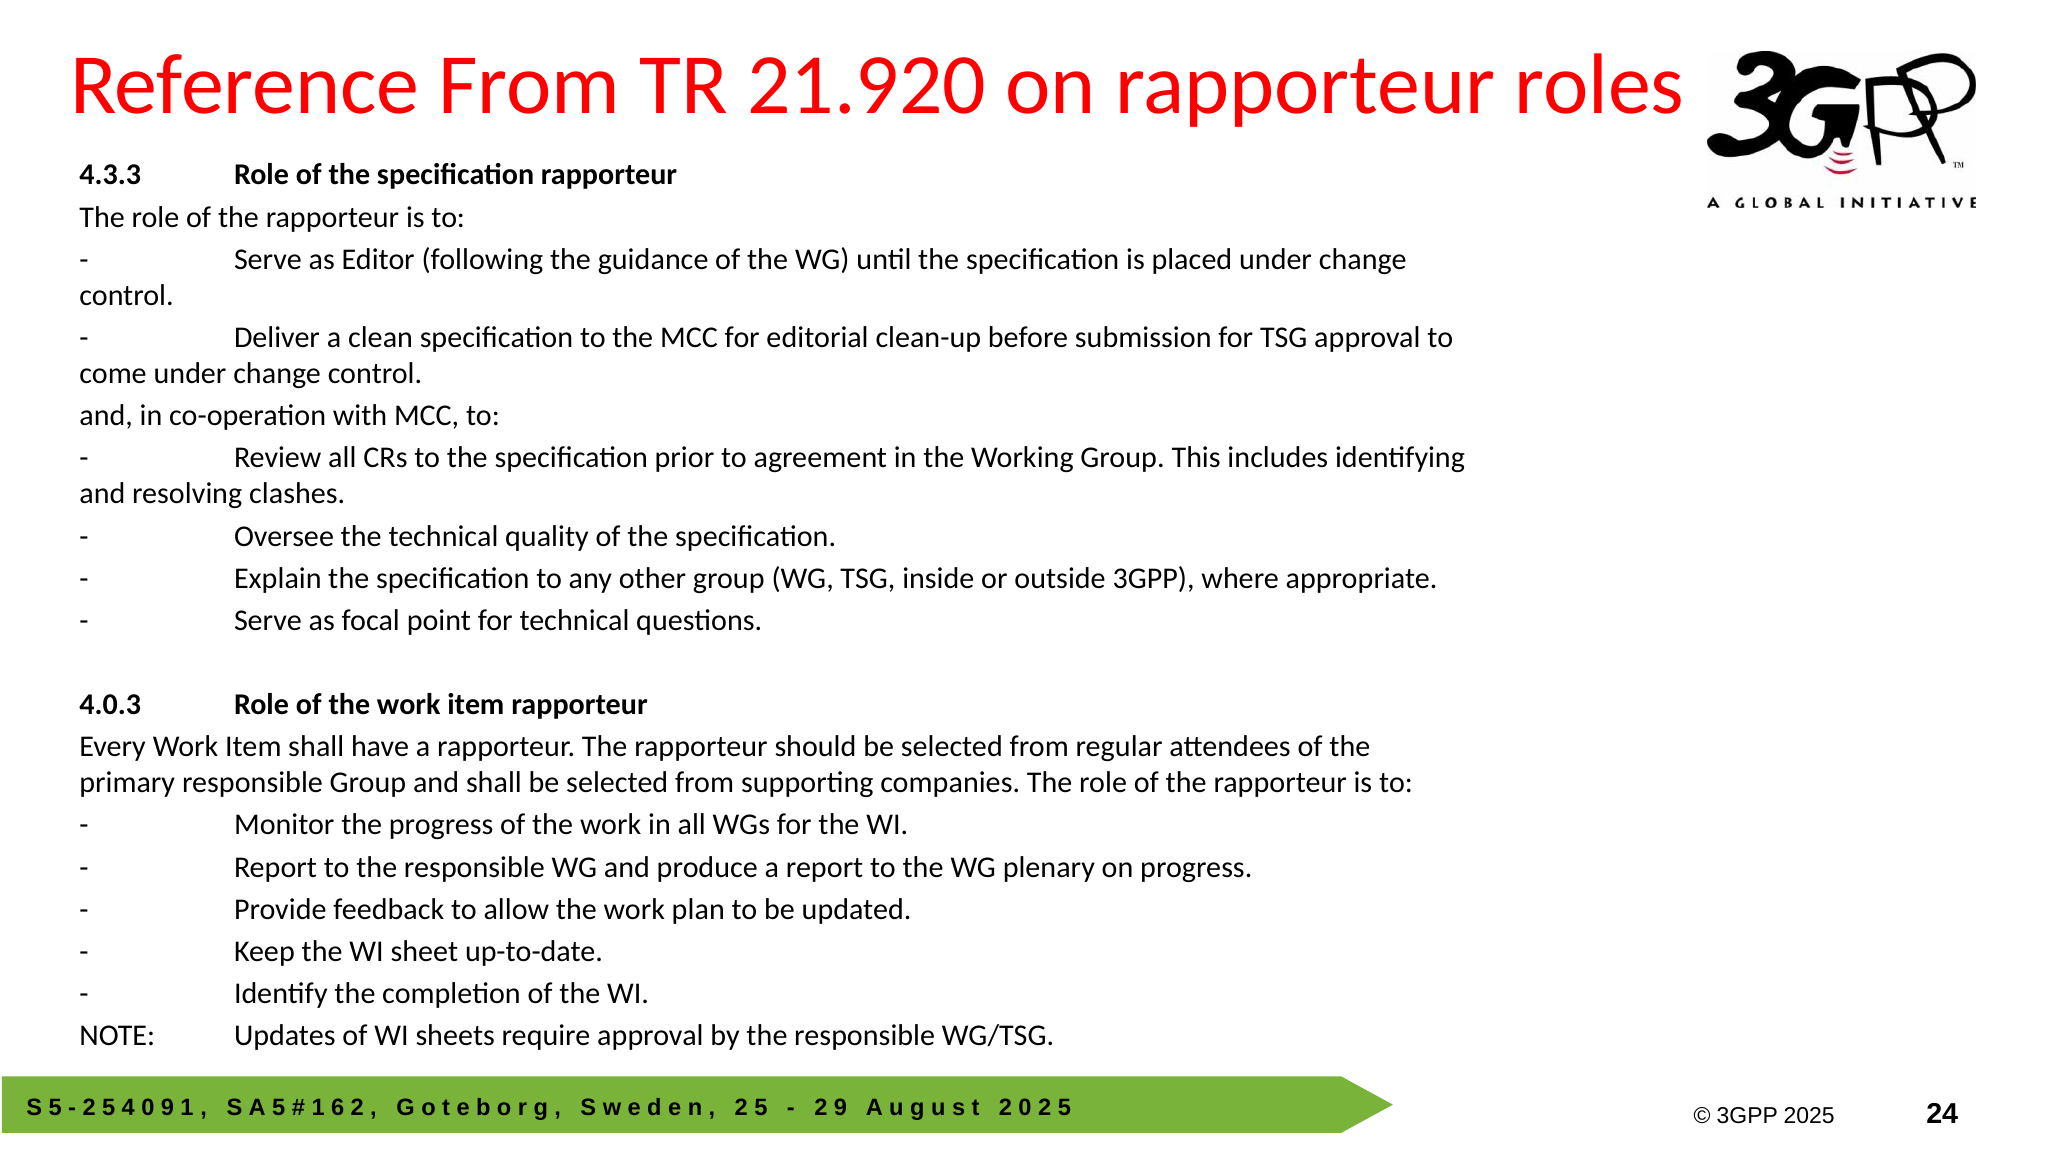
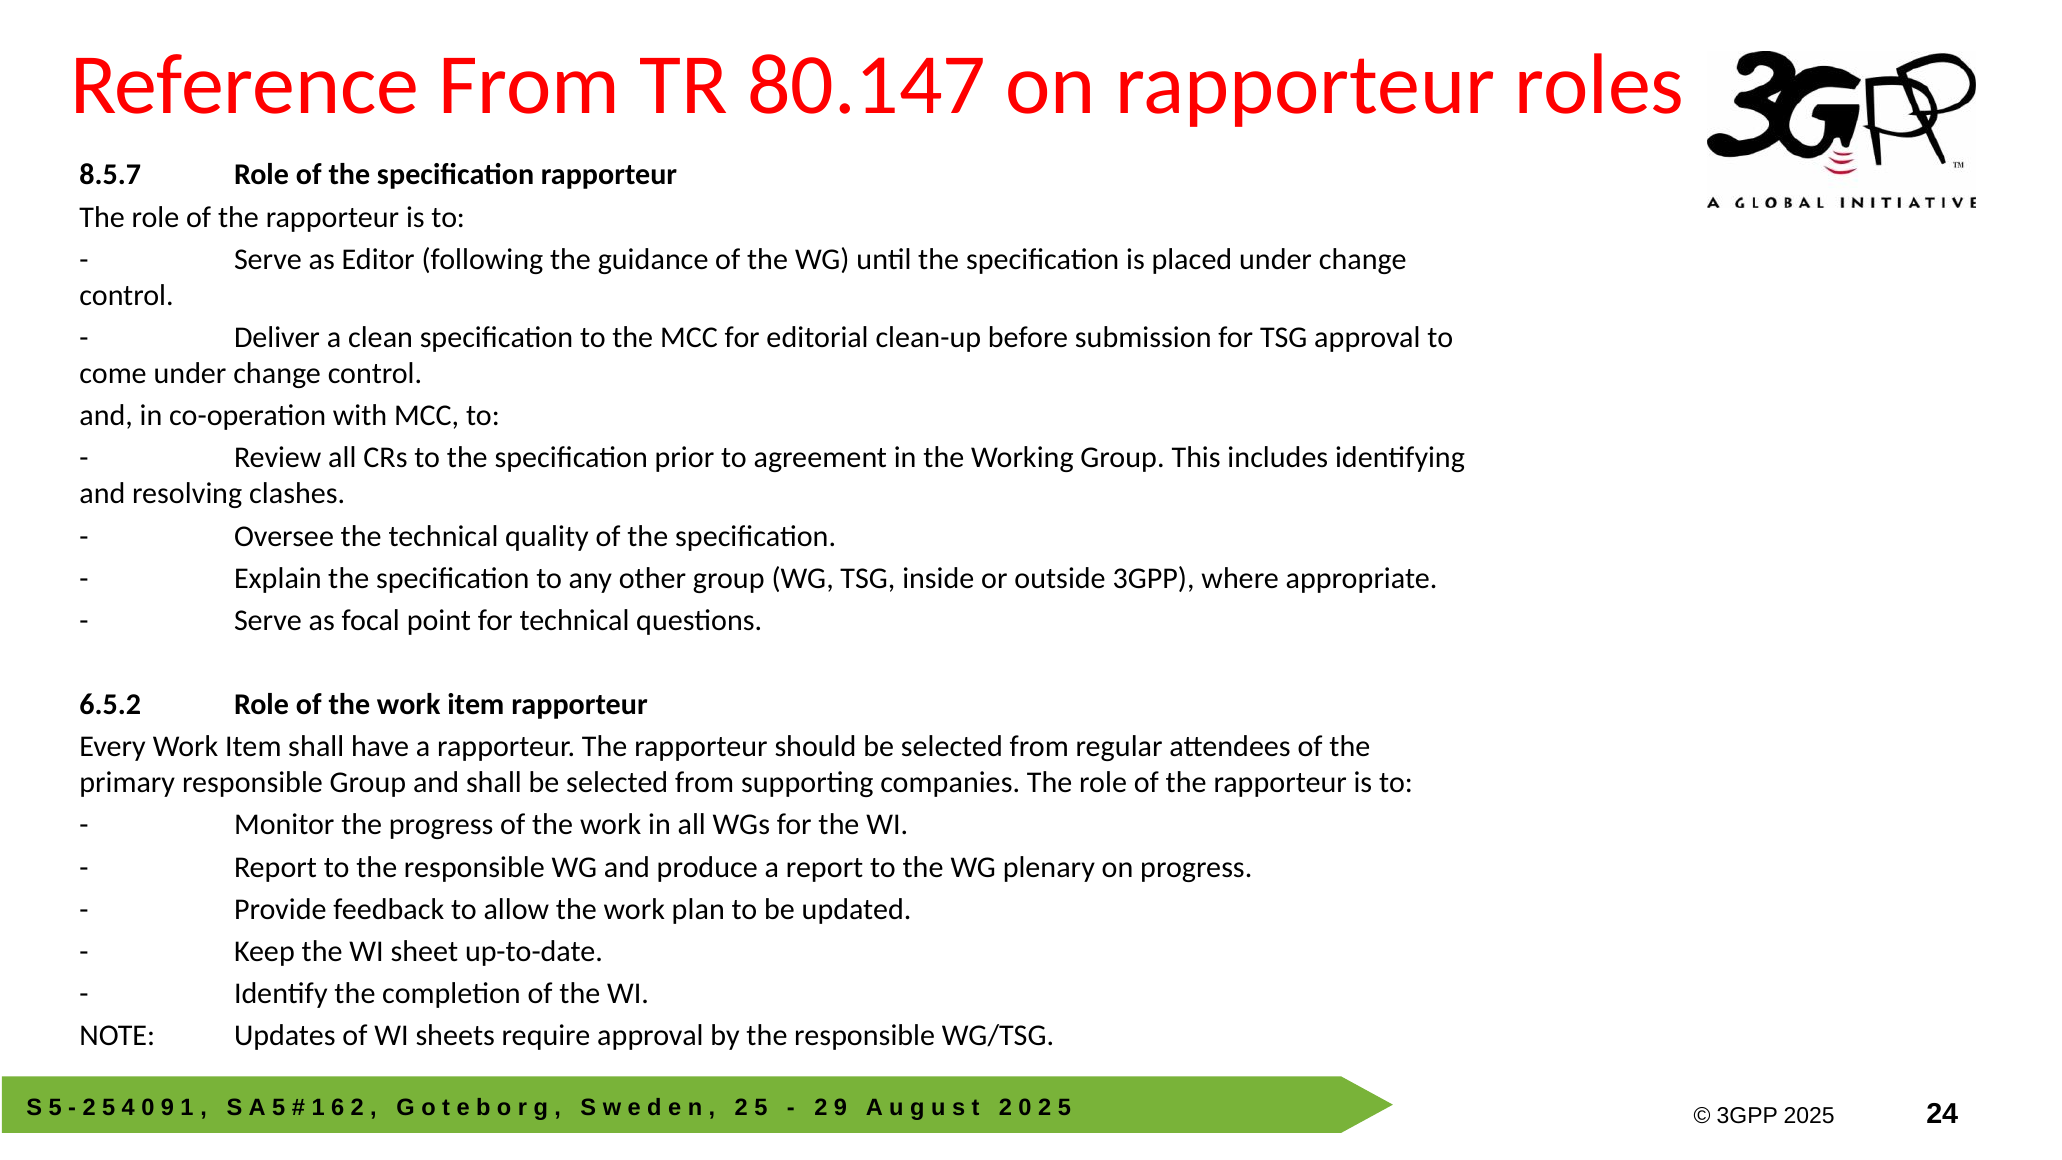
21.920: 21.920 -> 80.147
4.3.3: 4.3.3 -> 8.5.7
4.0.3: 4.0.3 -> 6.5.2
